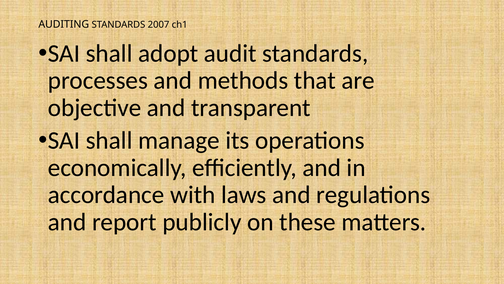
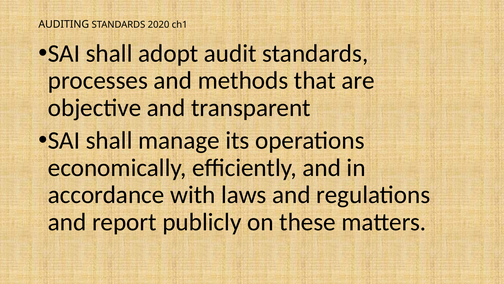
2007: 2007 -> 2020
